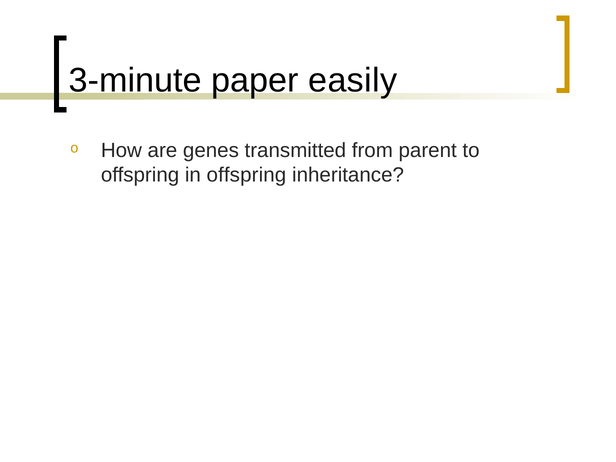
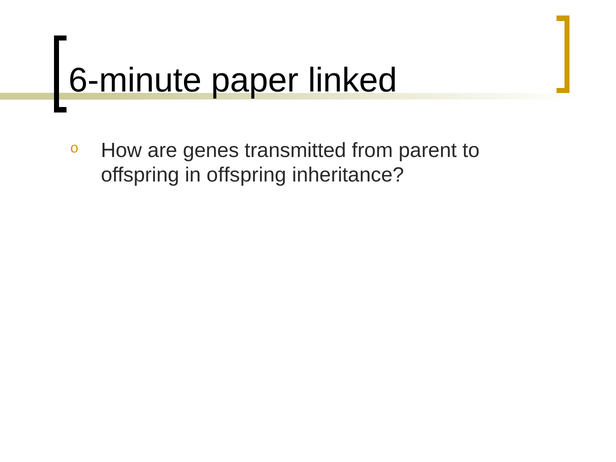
3-minute: 3-minute -> 6-minute
easily: easily -> linked
